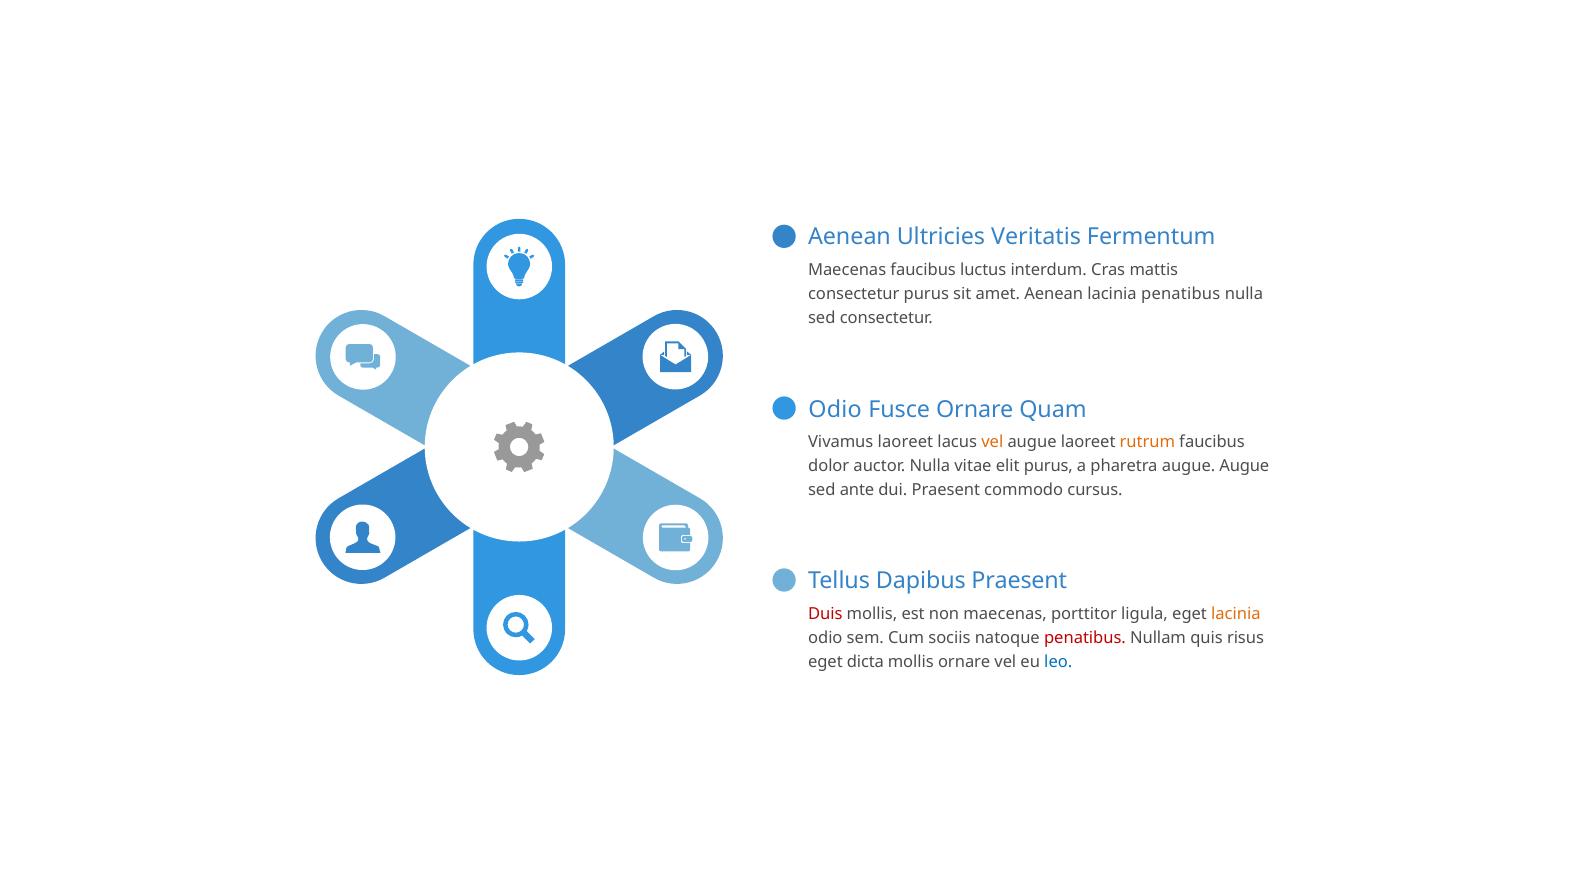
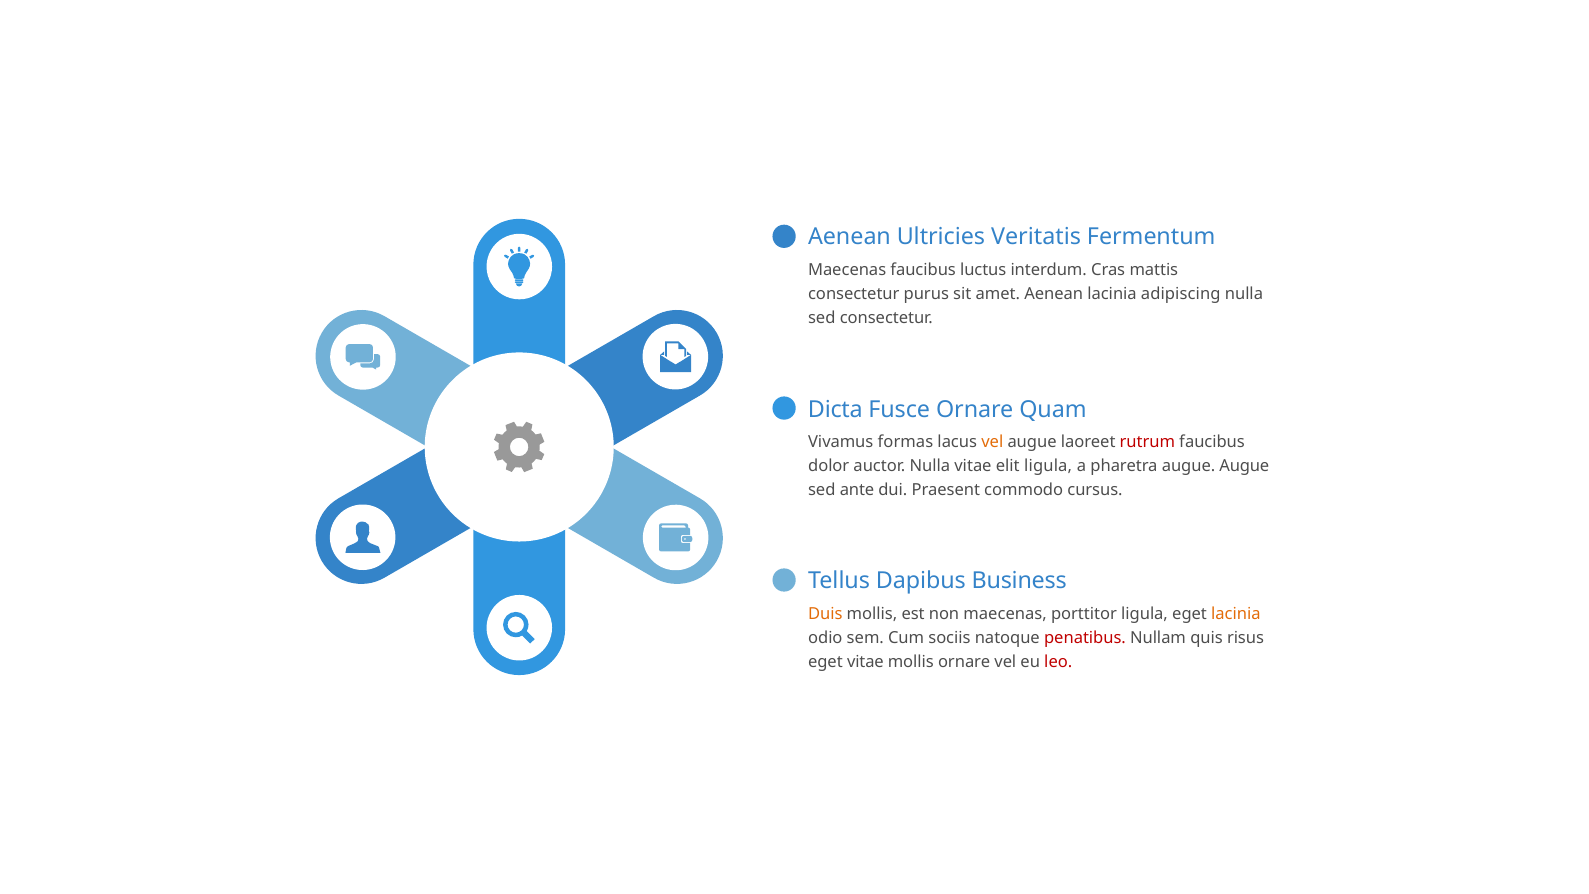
lacinia penatibus: penatibus -> adipiscing
Odio at (835, 409): Odio -> Dicta
Vivamus laoreet: laoreet -> formas
rutrum colour: orange -> red
elit purus: purus -> ligula
Dapibus Praesent: Praesent -> Business
Duis colour: red -> orange
eget dicta: dicta -> vitae
leo colour: blue -> red
